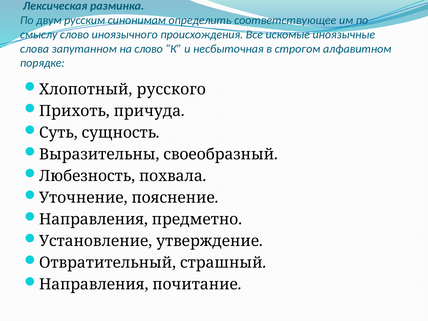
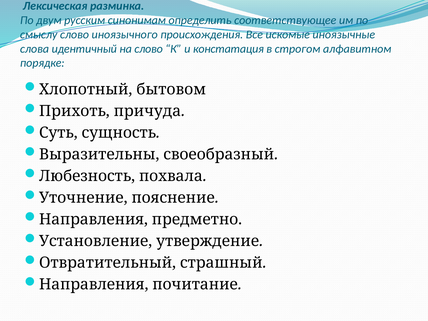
запутанном: запутанном -> идентичный
несбыточная: несбыточная -> констатация
русского: русского -> бытовом
